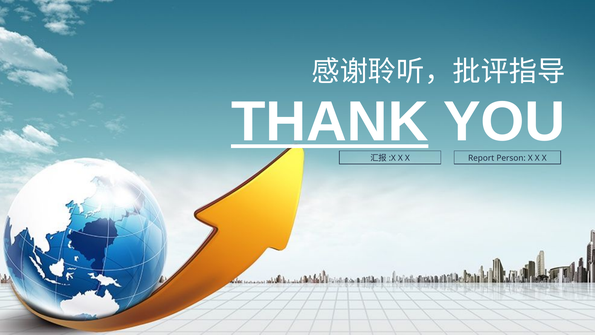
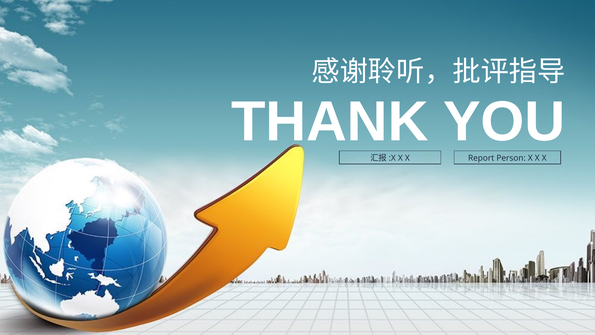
THANK underline: present -> none
